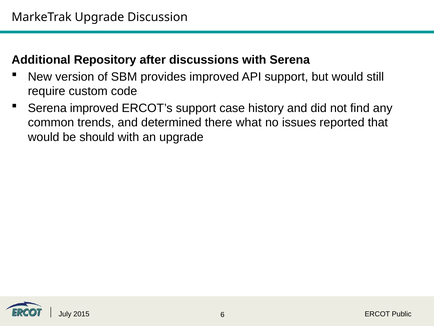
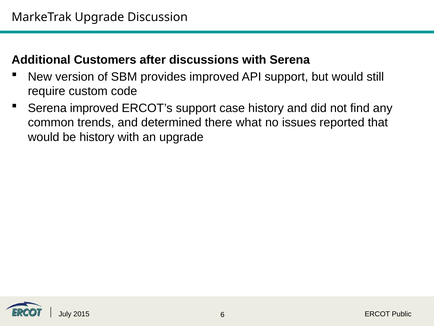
Repository: Repository -> Customers
be should: should -> history
